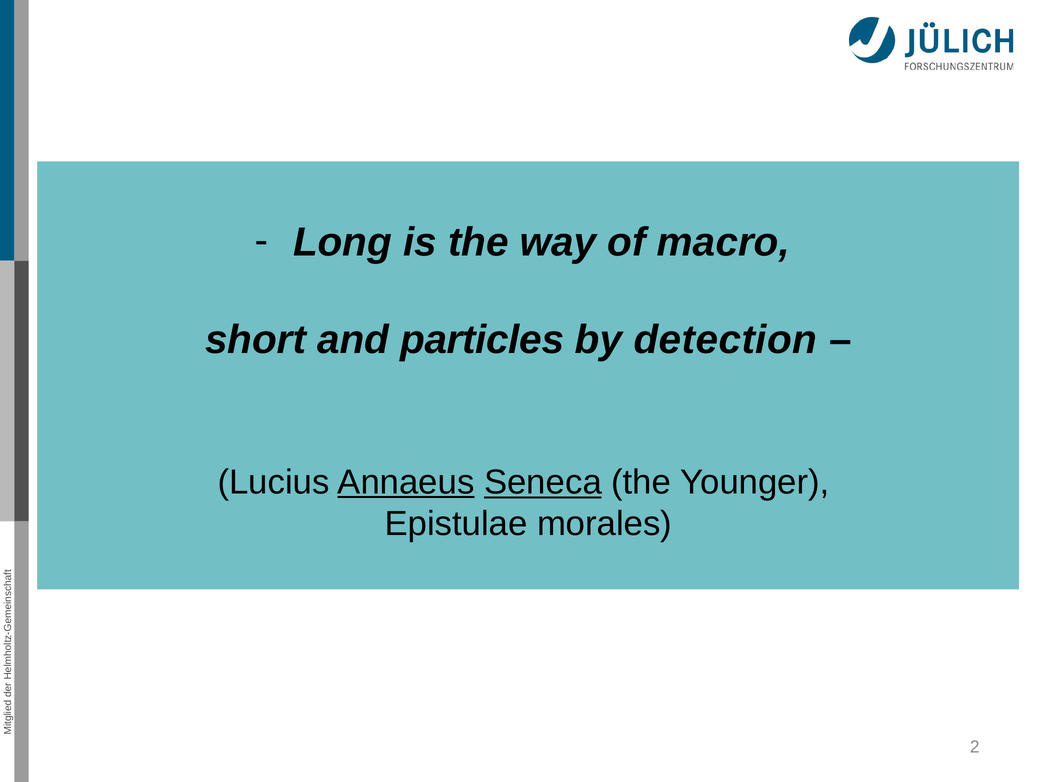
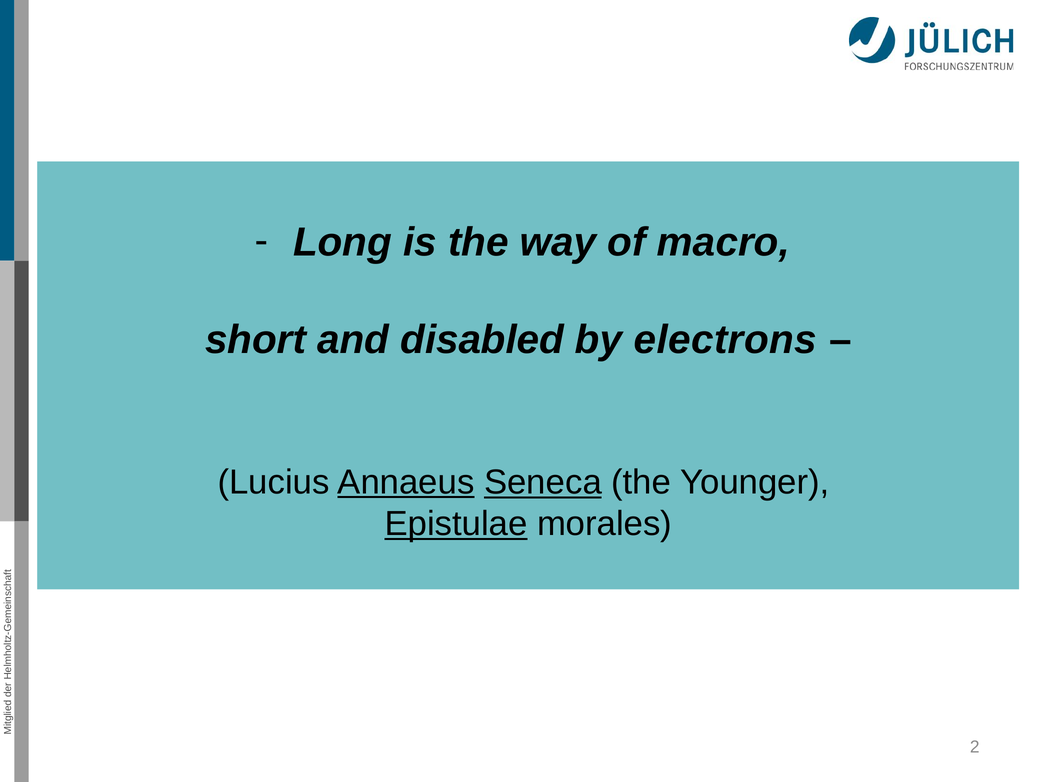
particles: particles -> disabled
detection: detection -> electrons
Epistulae underline: none -> present
